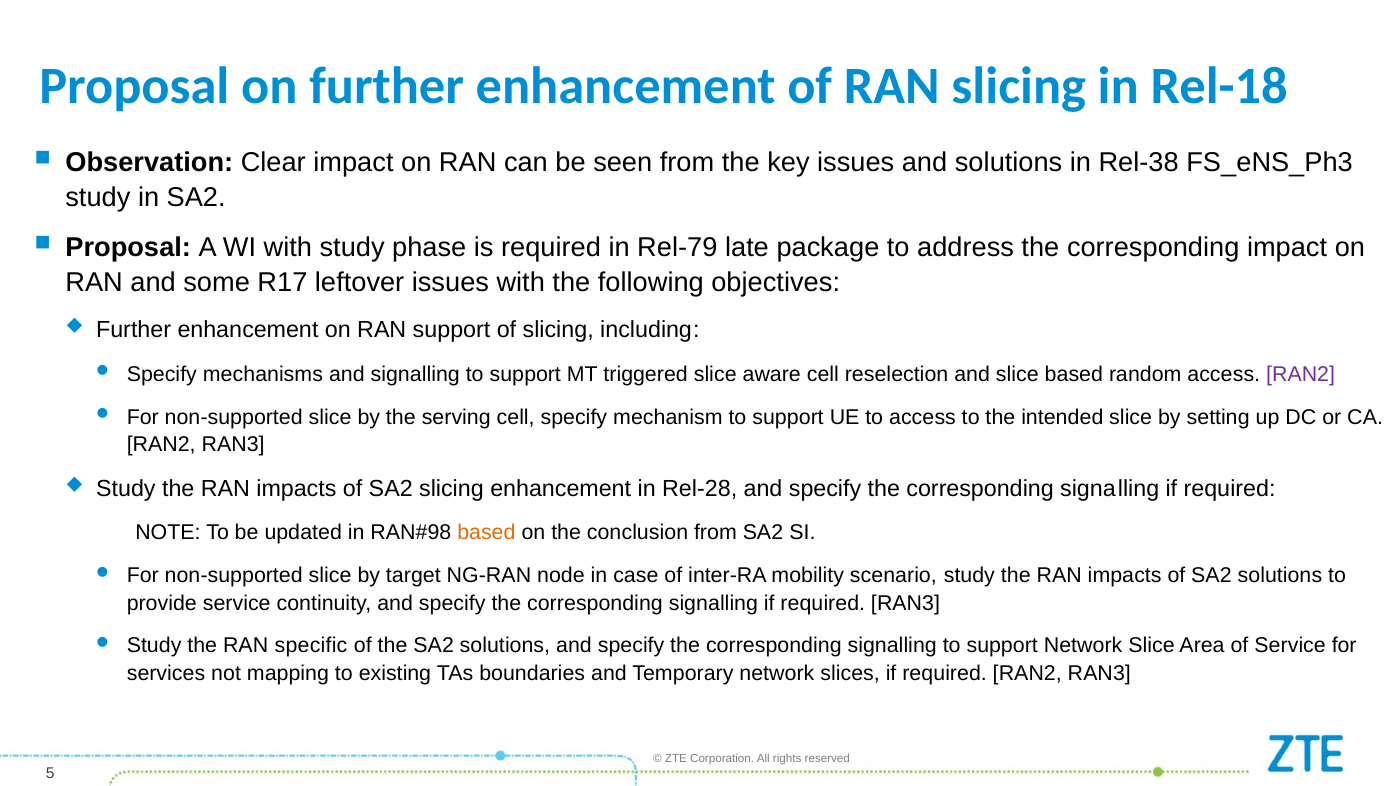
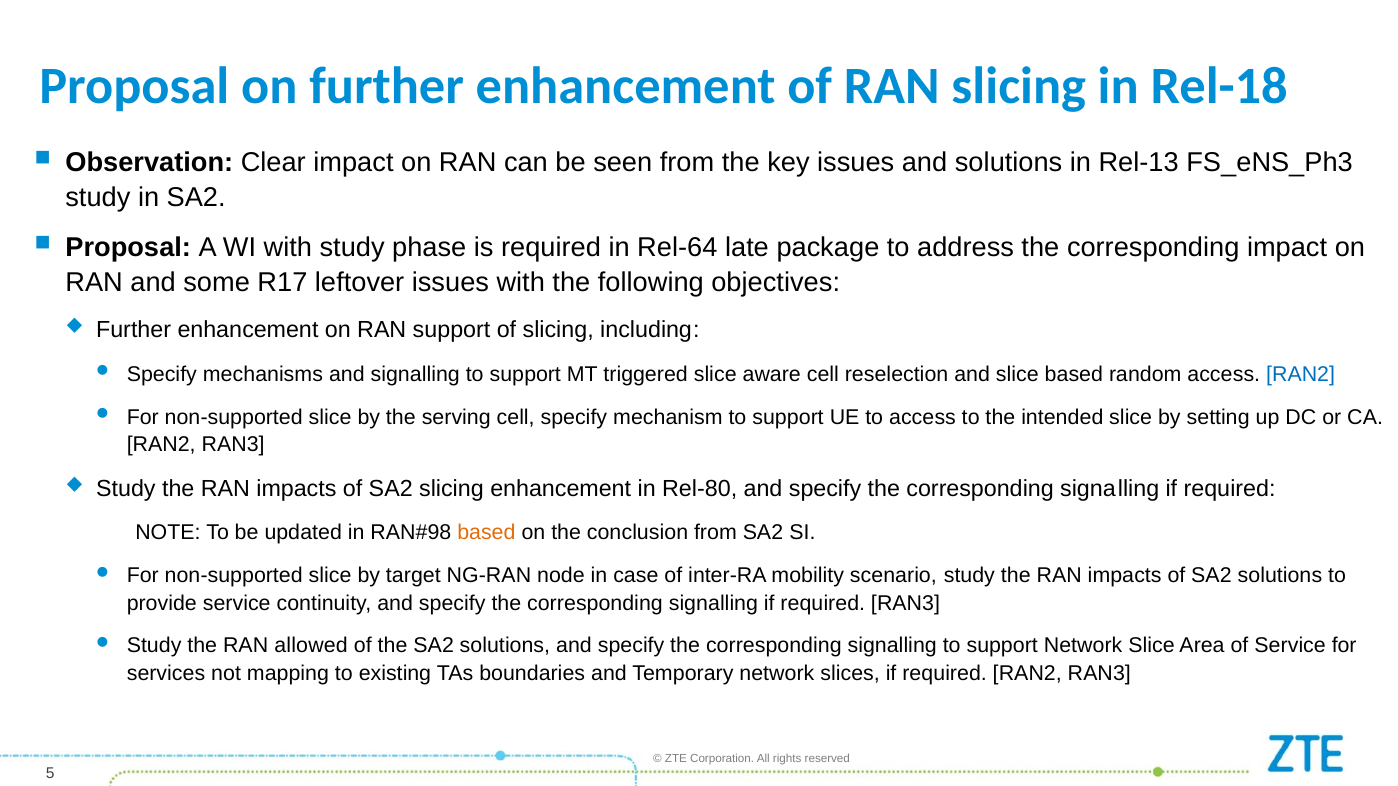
Rel-38: Rel-38 -> Rel-13
Rel-79: Rel-79 -> Rel-64
RAN2 at (1301, 374) colour: purple -> blue
Rel-28: Rel-28 -> Rel-80
specific: specific -> allowed
